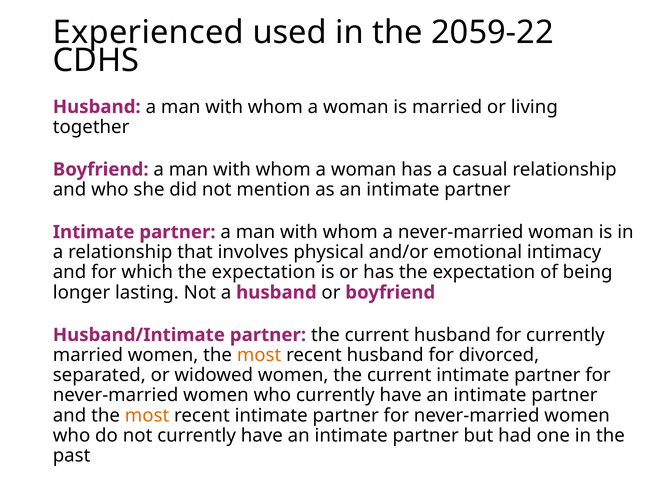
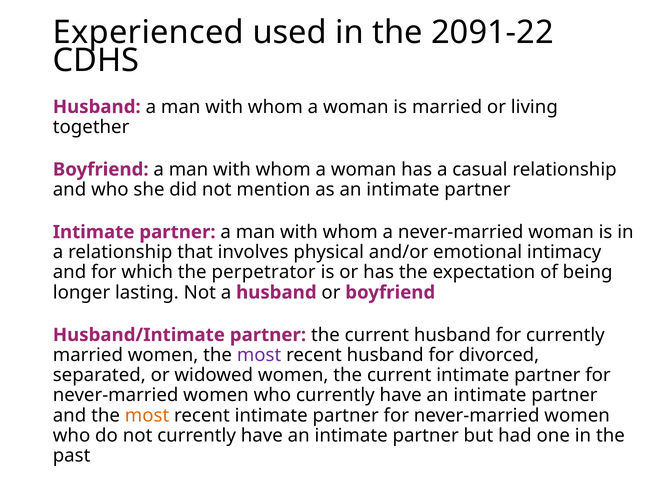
2059-22: 2059-22 -> 2091-22
which the expectation: expectation -> perpetrator
most at (259, 355) colour: orange -> purple
